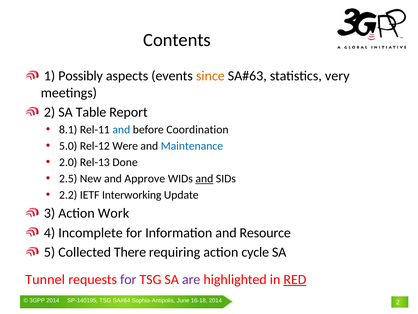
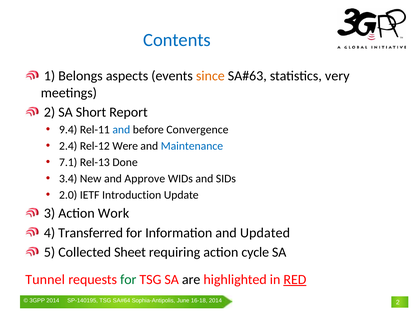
Contents colour: black -> blue
Possibly: Possibly -> Belongs
Table: Table -> Short
8.1: 8.1 -> 9.4
Coordination: Coordination -> Convergence
5.0: 5.0 -> 2.4
2.0: 2.0 -> 7.1
2.5: 2.5 -> 3.4
and at (204, 178) underline: present -> none
2.2: 2.2 -> 2.0
Interworking: Interworking -> Introduction
Incomplete: Incomplete -> Transferred
Resource: Resource -> Updated
There: There -> Sheet
for at (128, 279) colour: purple -> green
are colour: purple -> black
